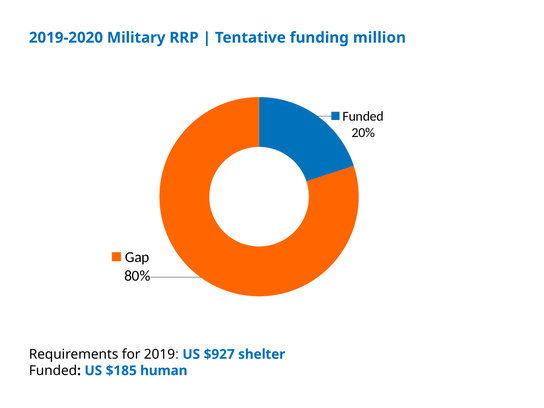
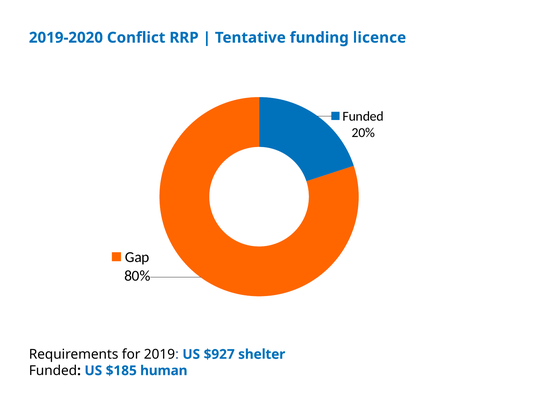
Military: Military -> Conflict
million: million -> licence
